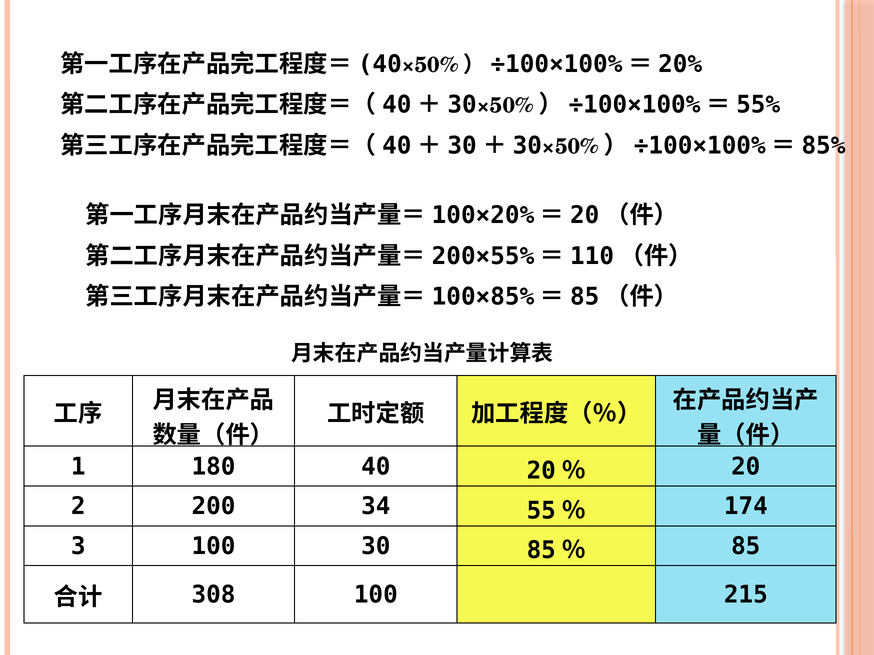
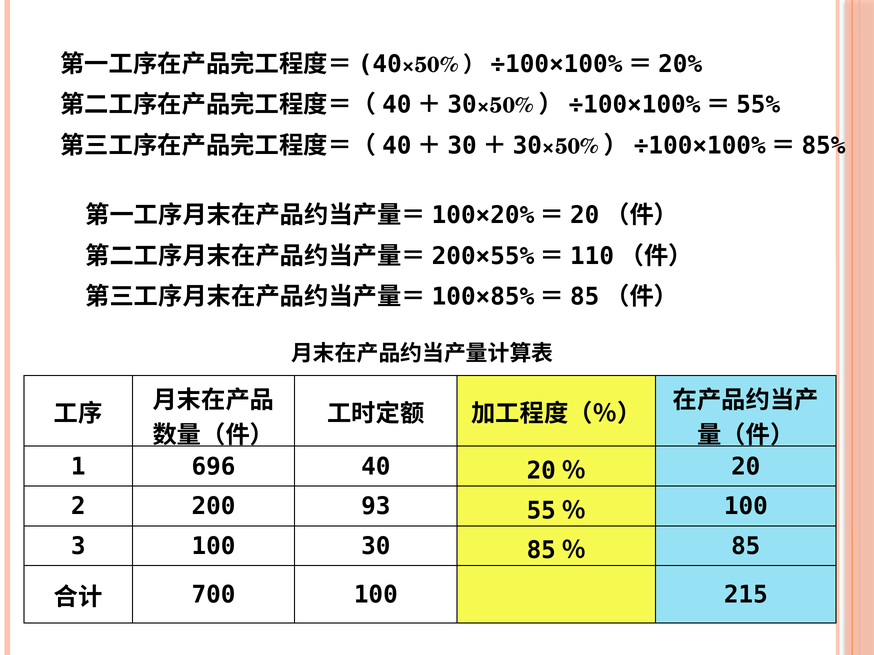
180: 180 -> 696
34: 34 -> 93
55％ 174: 174 -> 100
308: 308 -> 700
